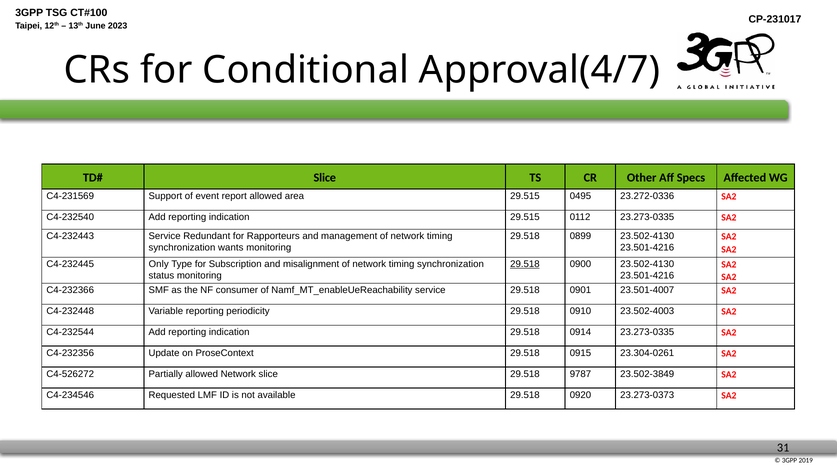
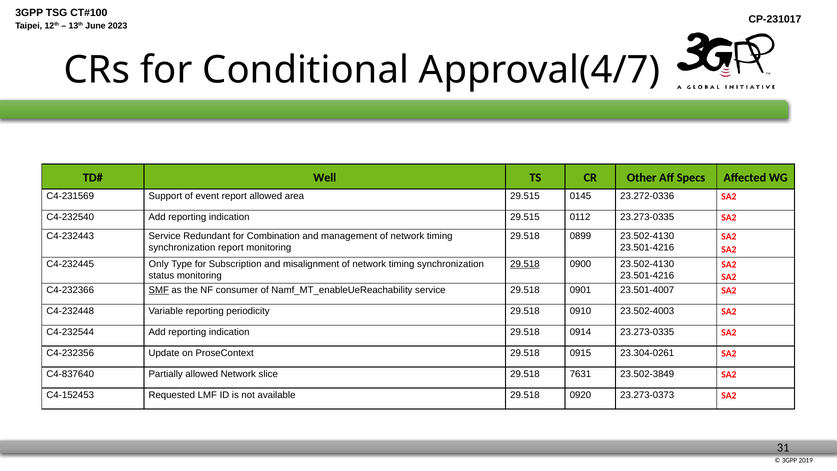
Slice at (325, 177): Slice -> Well
0495: 0495 -> 0145
Rapporteurs: Rapporteurs -> Combination
synchronization wants: wants -> report
SMF underline: none -> present
C4-526272: C4-526272 -> C4-837640
9787: 9787 -> 7631
C4-234546: C4-234546 -> C4-152453
